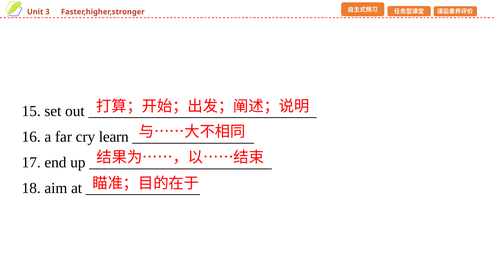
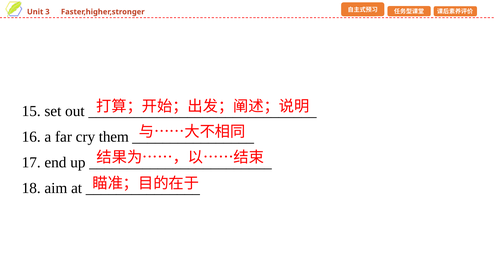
learn: learn -> them
